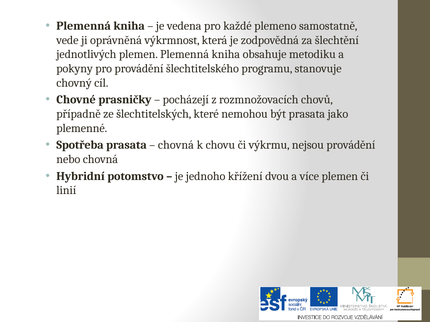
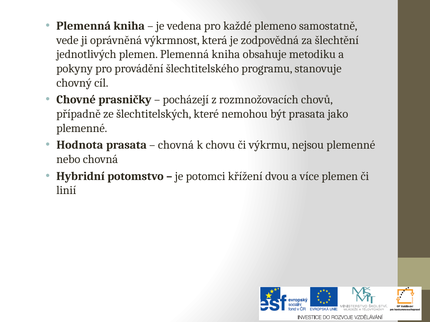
Spotřeba: Spotřeba -> Hodnota
nejsou provádění: provádění -> plemenné
jednoho: jednoho -> potomci
